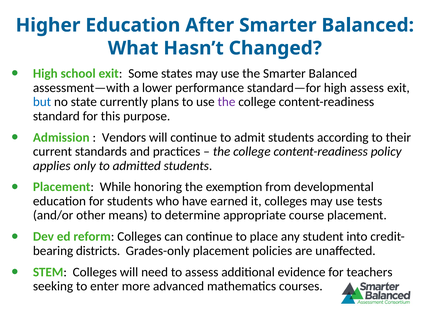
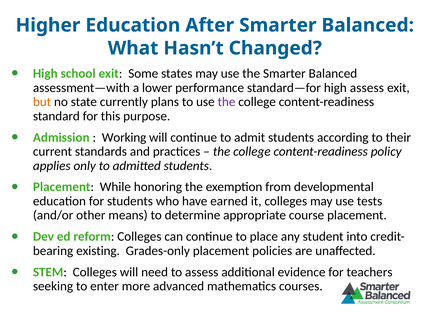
but colour: blue -> orange
Vendors: Vendors -> Working
districts: districts -> existing
